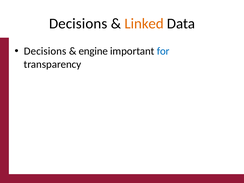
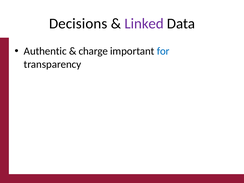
Linked colour: orange -> purple
Decisions at (45, 51): Decisions -> Authentic
engine: engine -> charge
